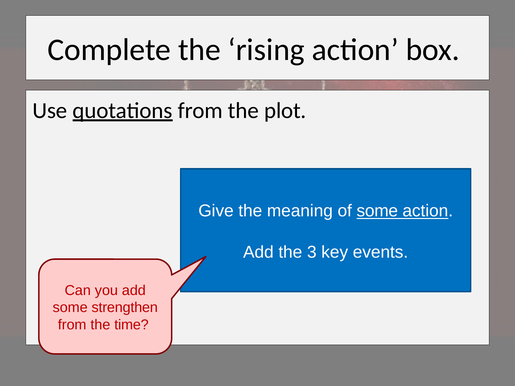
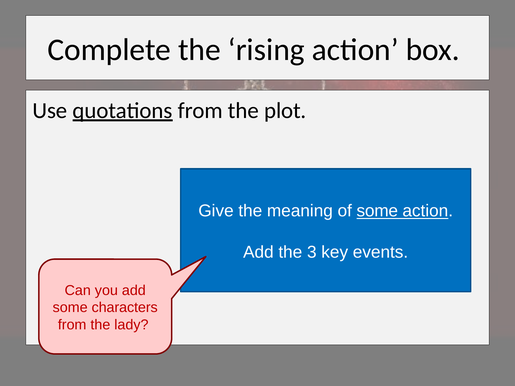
strengthen: strengthen -> characters
time: time -> lady
